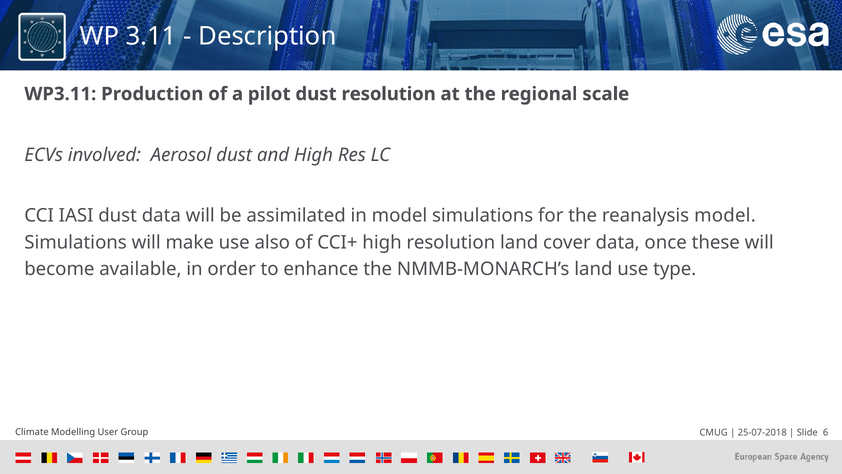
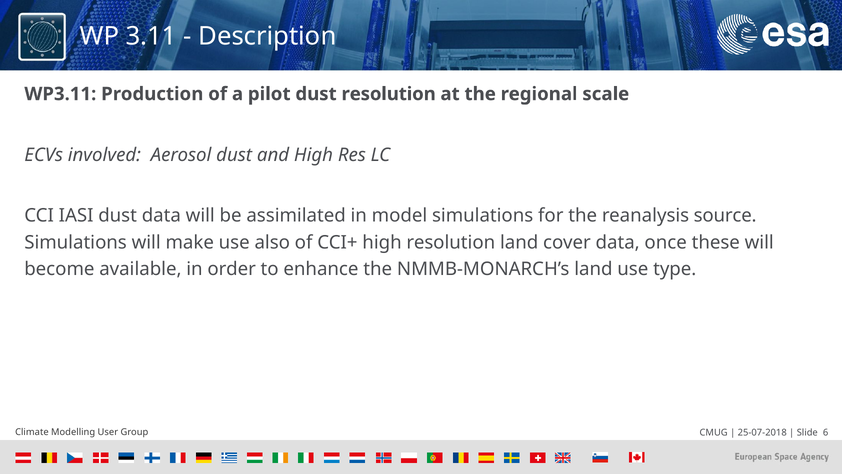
reanalysis model: model -> source
